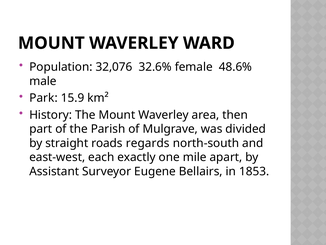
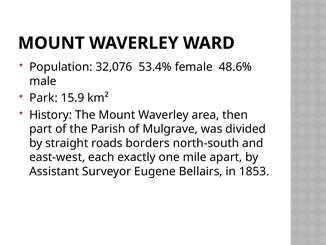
32.6%: 32.6% -> 53.4%
regards: regards -> borders
